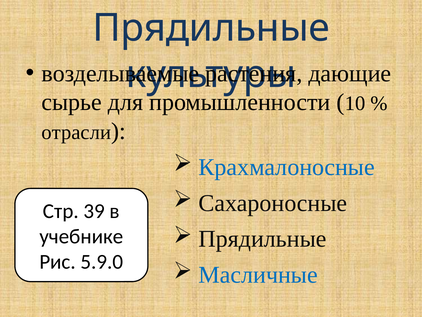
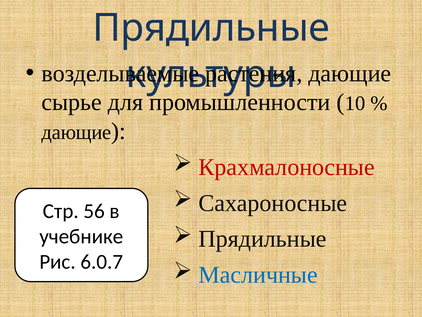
отрасли at (76, 132): отрасли -> дающие
Крахмалоносные colour: blue -> red
39: 39 -> 56
5.9.0: 5.9.0 -> 6.0.7
